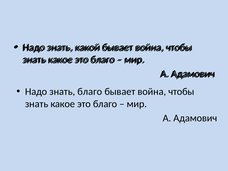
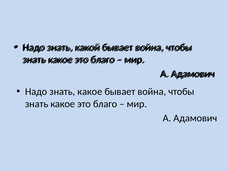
Надо знать благо: благо -> какое
